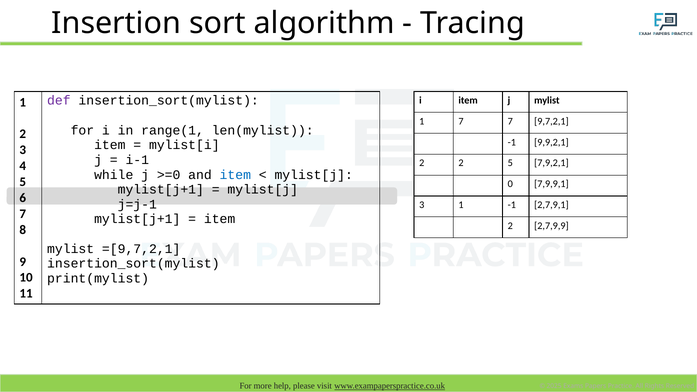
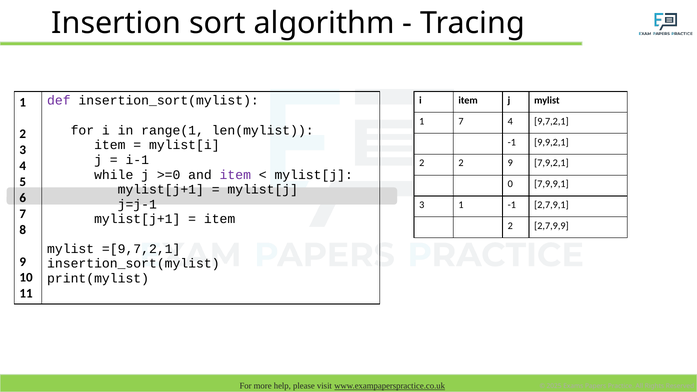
7 7: 7 -> 4
2 5: 5 -> 9
item at (235, 175) colour: blue -> purple
